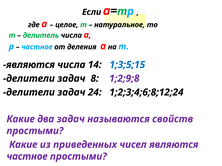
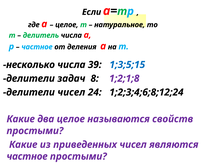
являются at (29, 65): являются -> несколько
14: 14 -> 39
1;2;9;8: 1;2;9;8 -> 1;2;1;8
задач at (71, 93): задач -> чисел
два задач: задач -> целое
